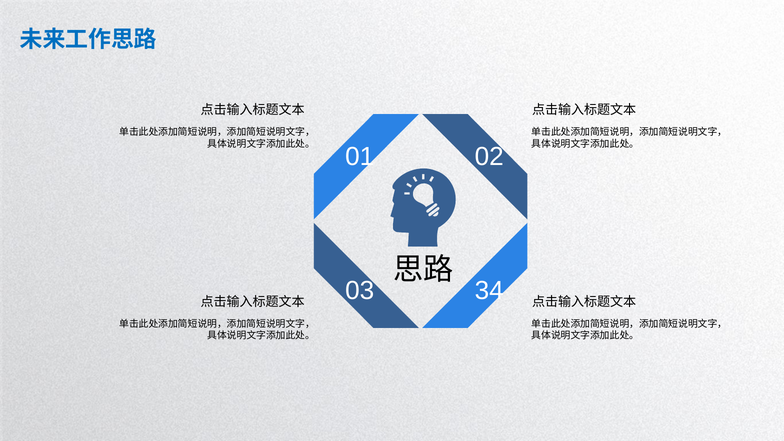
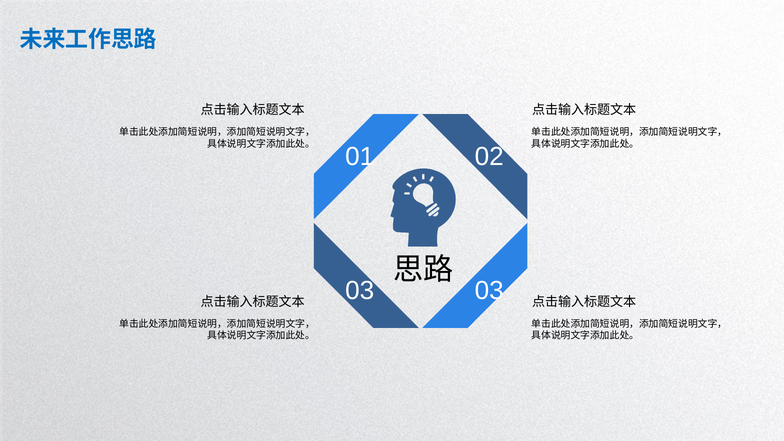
03 34: 34 -> 03
